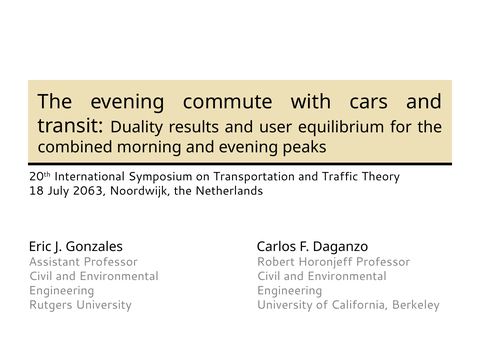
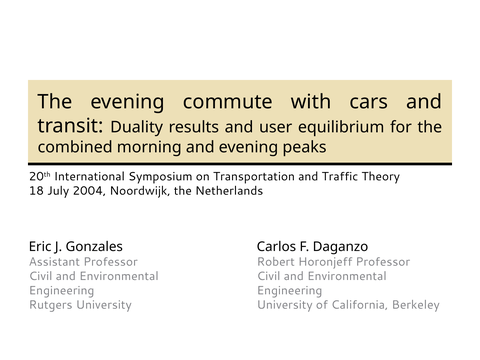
2063: 2063 -> 2004
